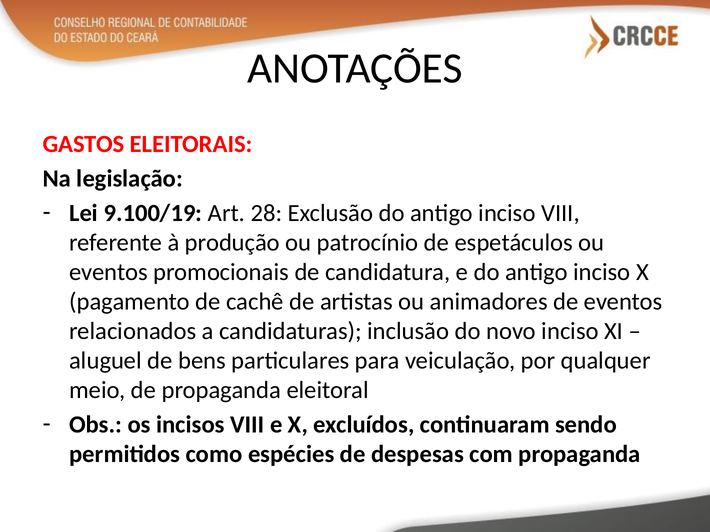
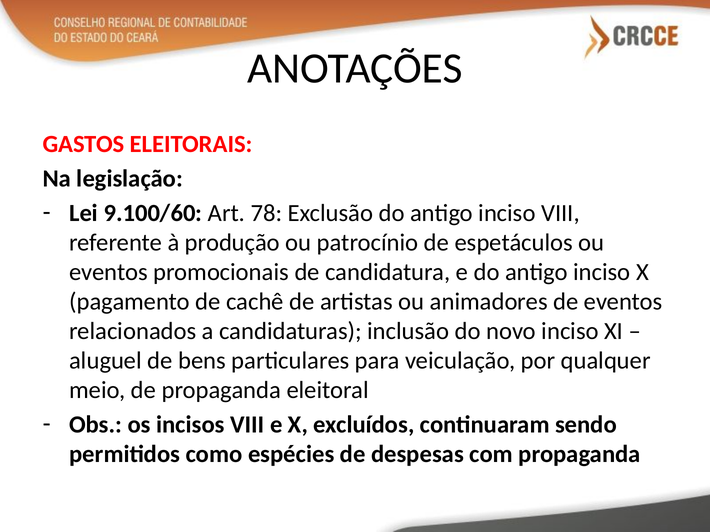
9.100/19: 9.100/19 -> 9.100/60
28: 28 -> 78
